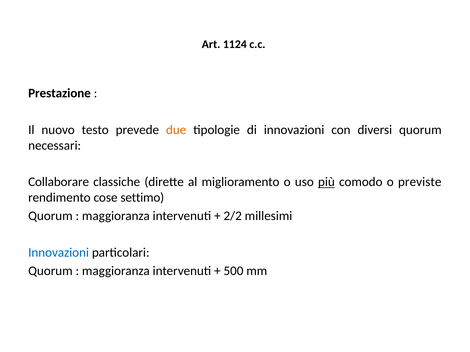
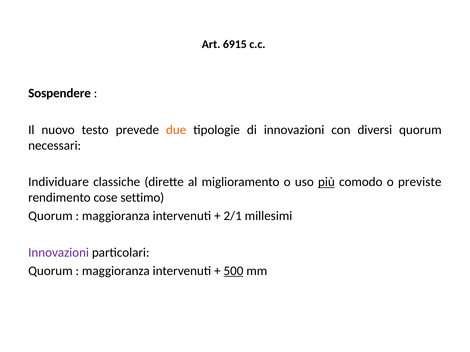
1124: 1124 -> 6915
Prestazione: Prestazione -> Sospendere
Collaborare: Collaborare -> Individuare
2/2: 2/2 -> 2/1
Innovazioni at (59, 253) colour: blue -> purple
500 underline: none -> present
